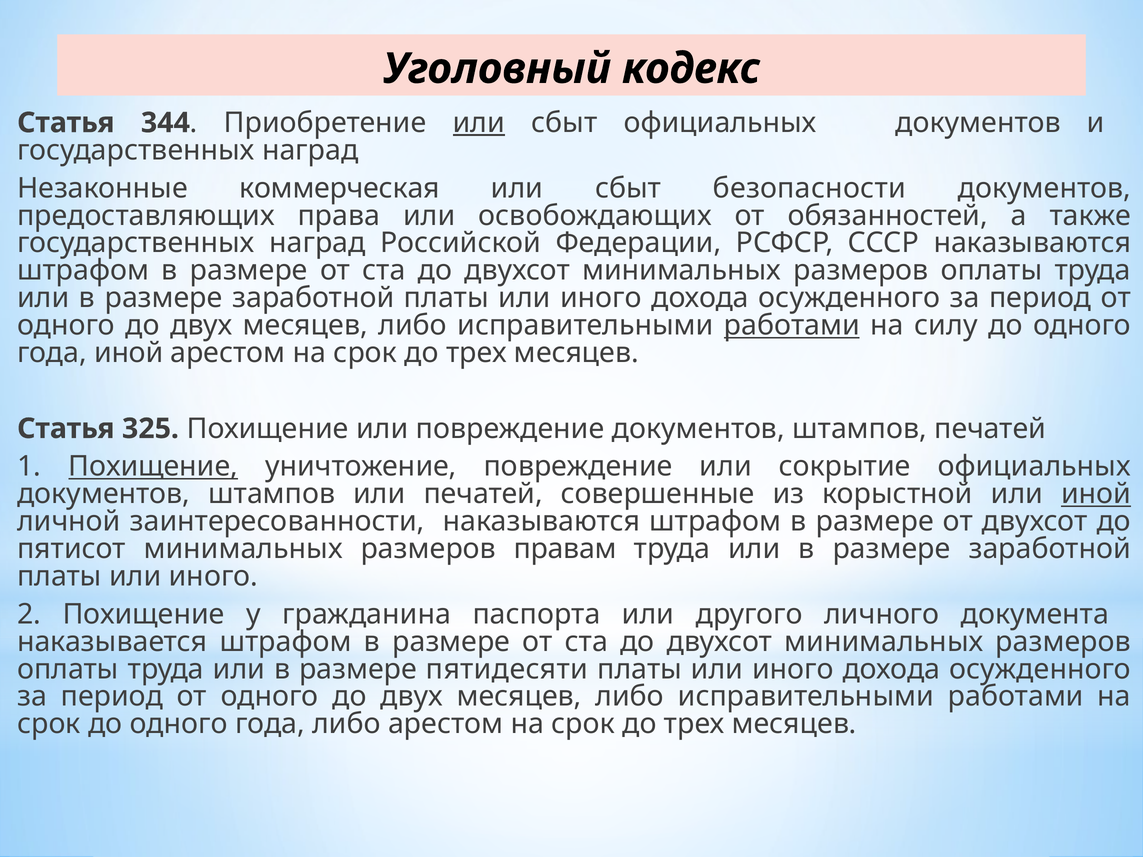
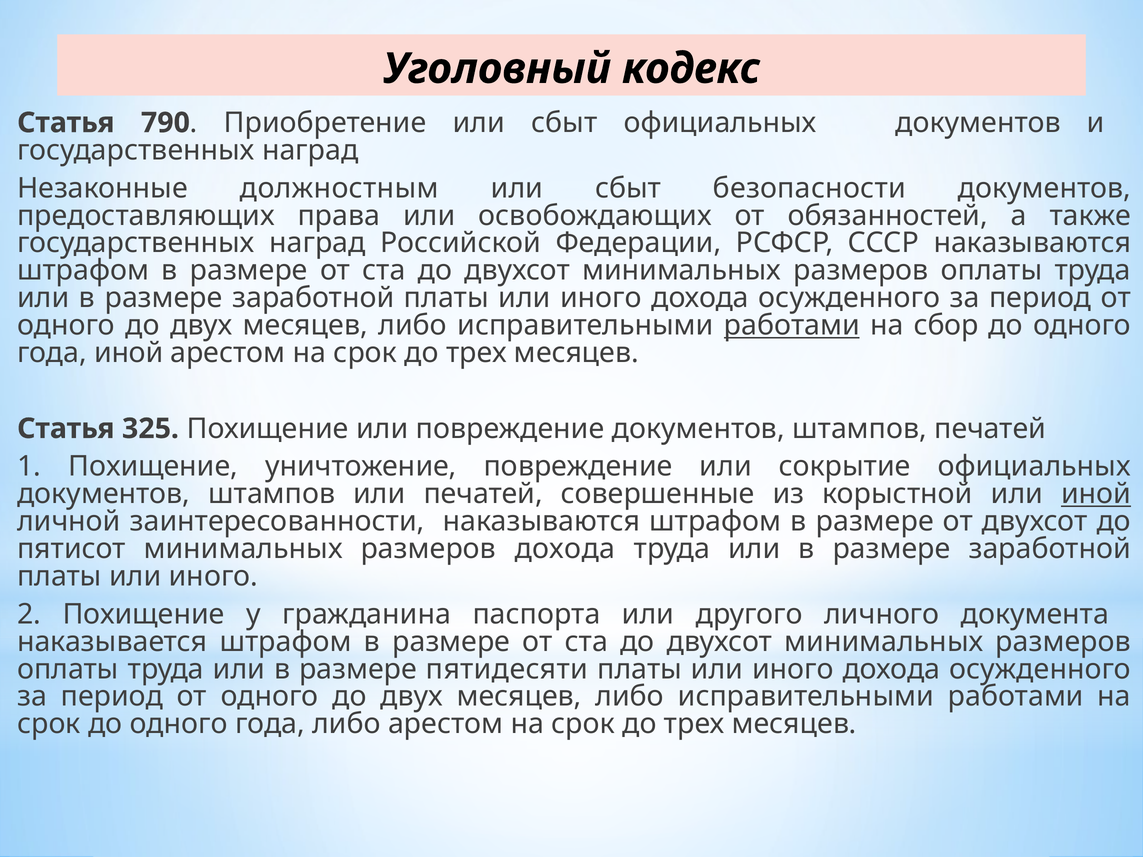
344: 344 -> 790
или at (479, 123) underline: present -> none
коммерческая: коммерческая -> должностным
силу: силу -> сбор
Похищение at (153, 467) underline: present -> none
размеров правам: правам -> дохода
